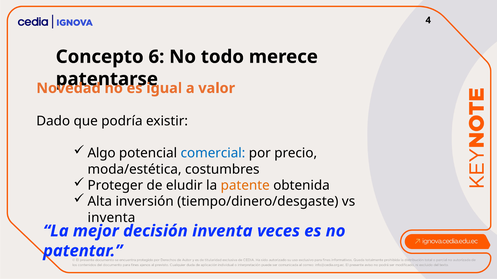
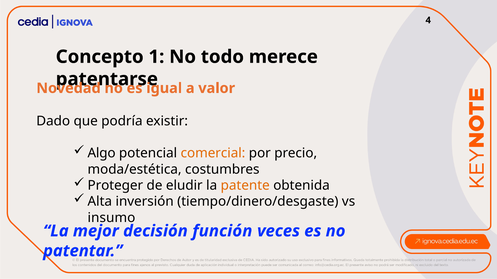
6: 6 -> 1
comercial colour: blue -> orange
inventa at (111, 218): inventa -> insumo
decisión inventa: inventa -> función
